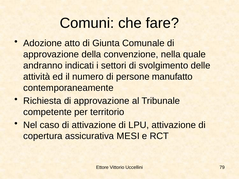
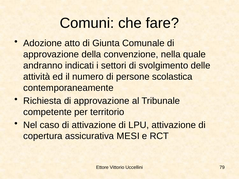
manufatto: manufatto -> scolastica
